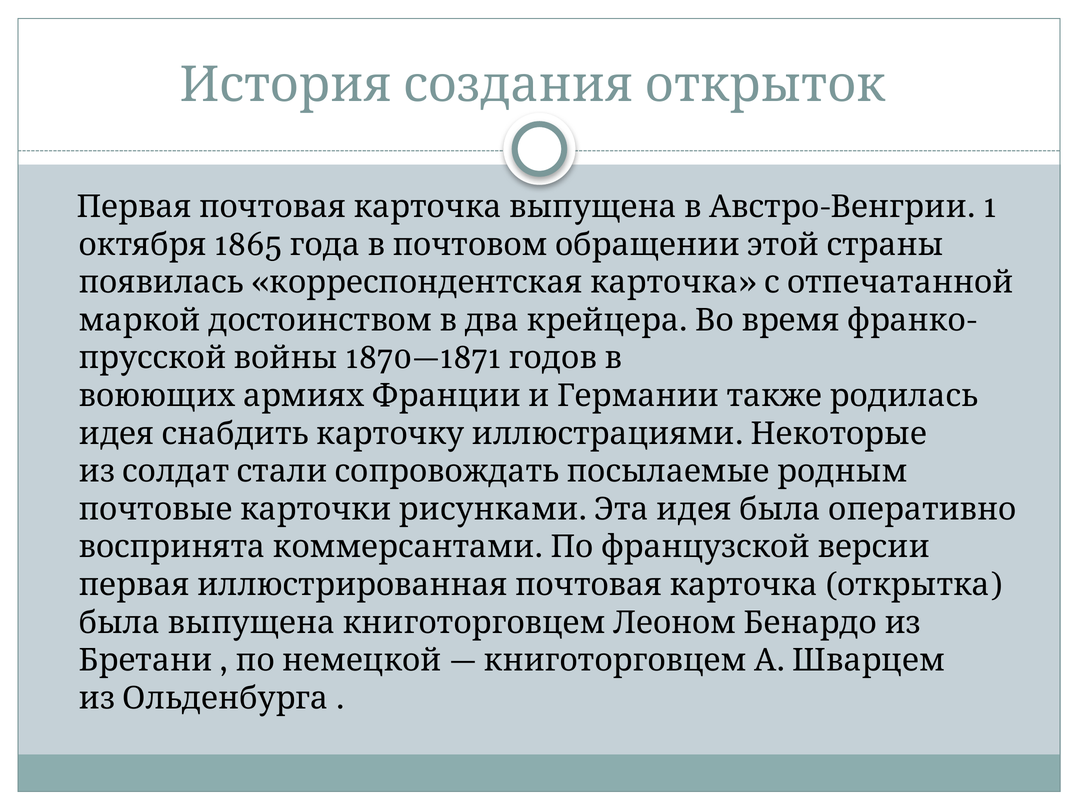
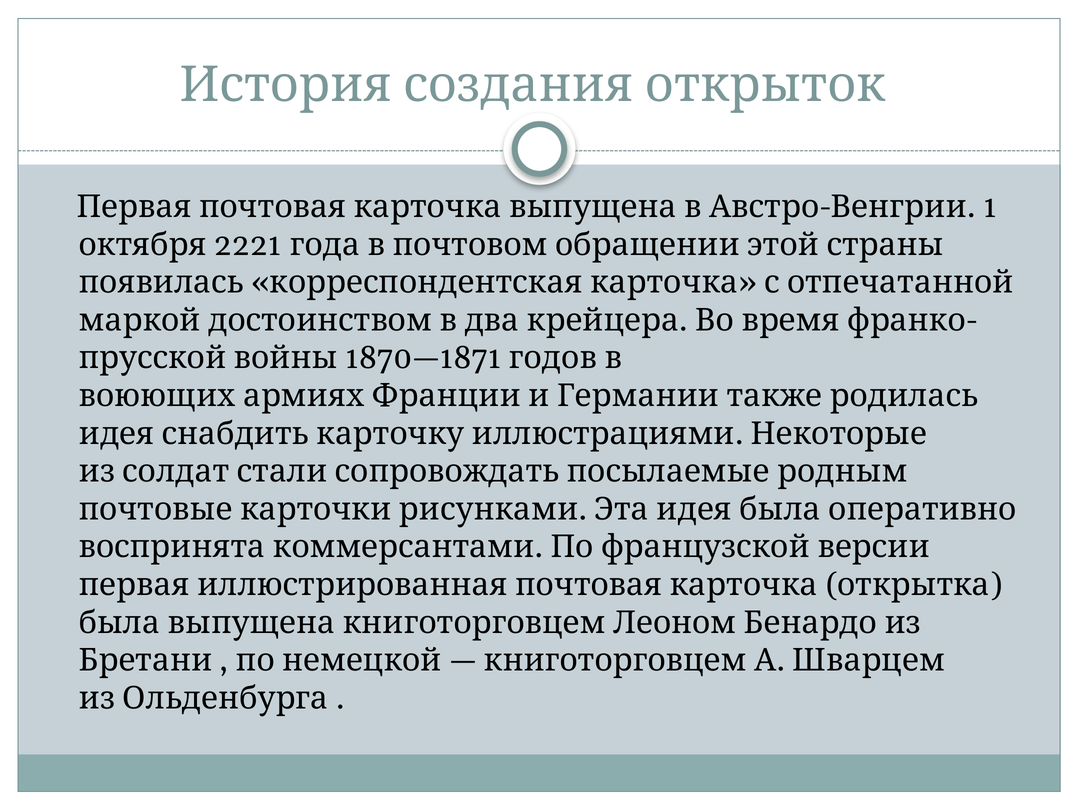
1865: 1865 -> 2221
